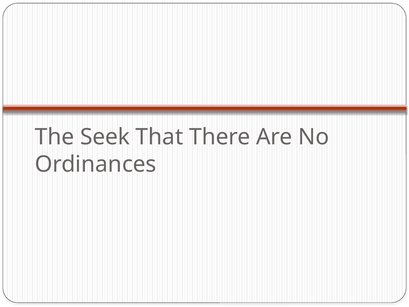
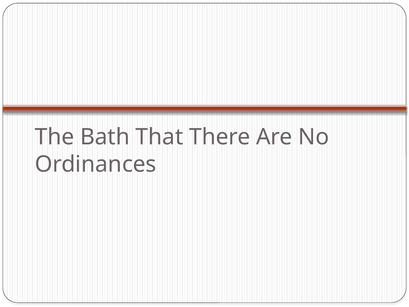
Seek: Seek -> Bath
